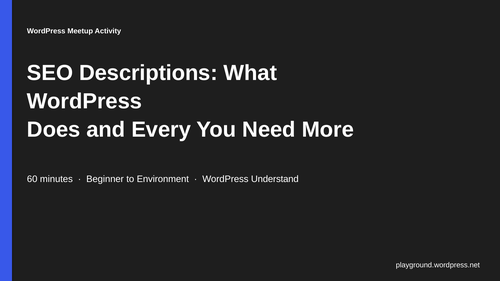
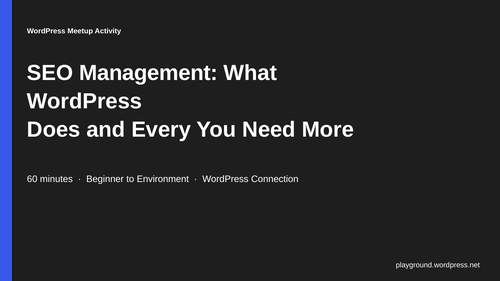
Descriptions: Descriptions -> Management
Understand: Understand -> Connection
